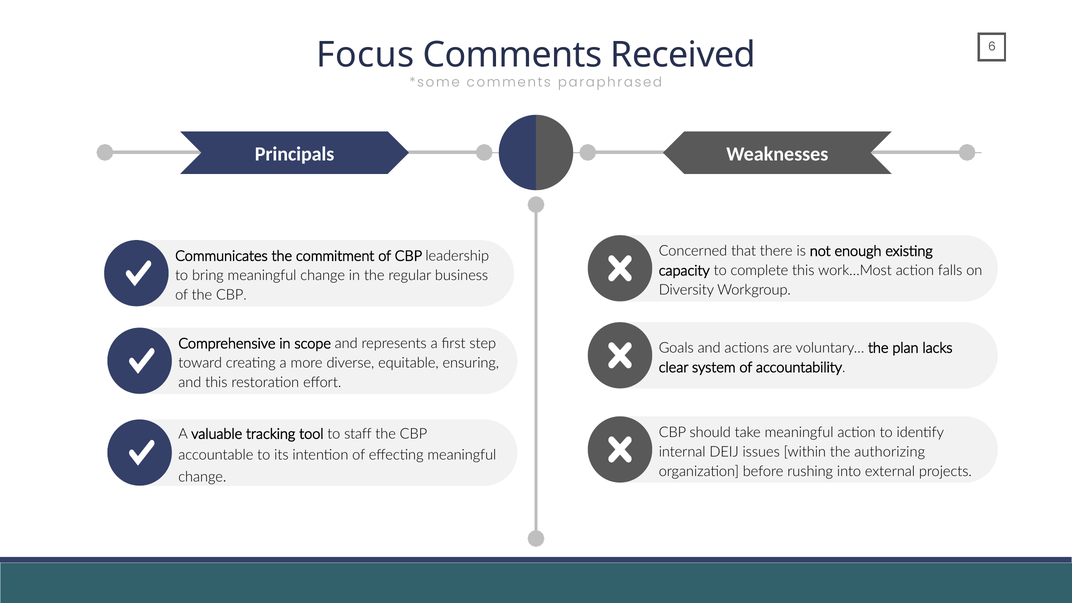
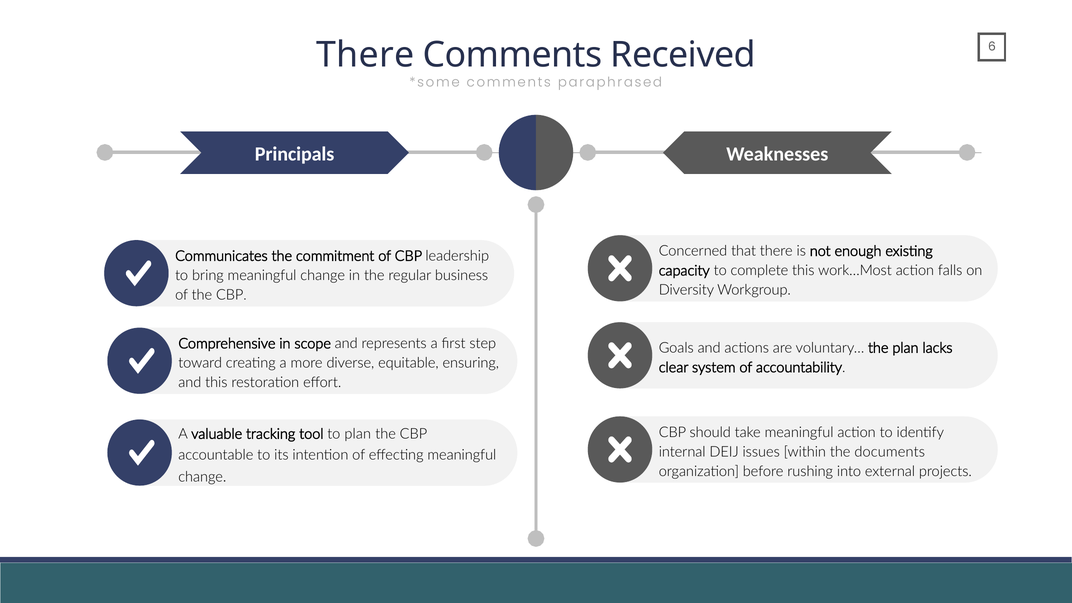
Focus at (365, 55): Focus -> There
to staff: staff -> plan
authorizing: authorizing -> documents
